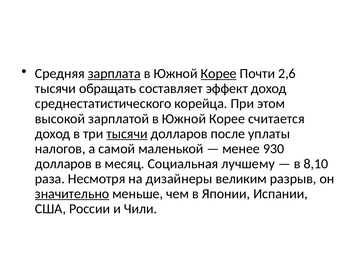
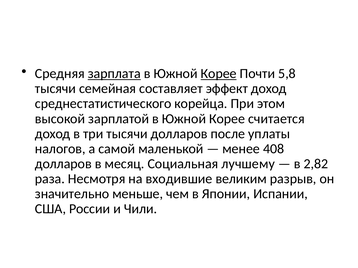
2,6: 2,6 -> 5,8
обращать: обращать -> семейная
тысячи at (127, 134) underline: present -> none
930: 930 -> 408
8,10: 8,10 -> 2,82
дизайнеры: дизайнеры -> входившие
значительно underline: present -> none
